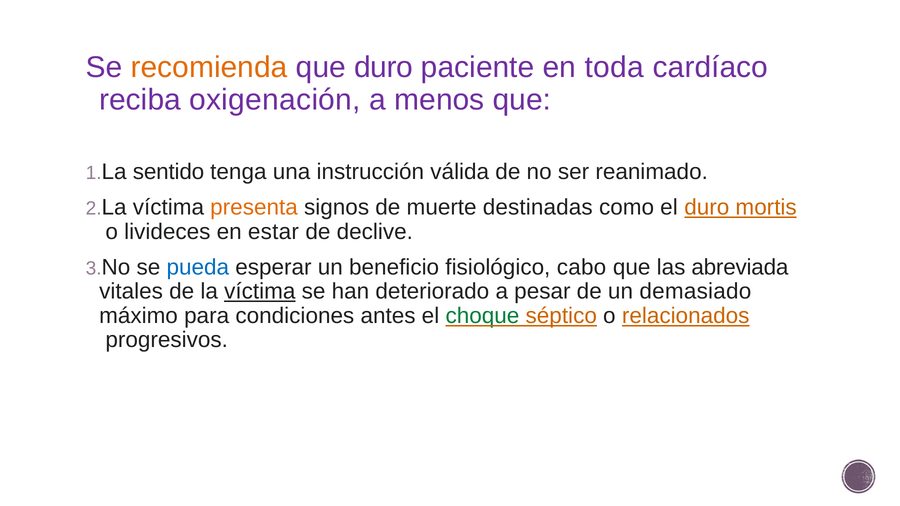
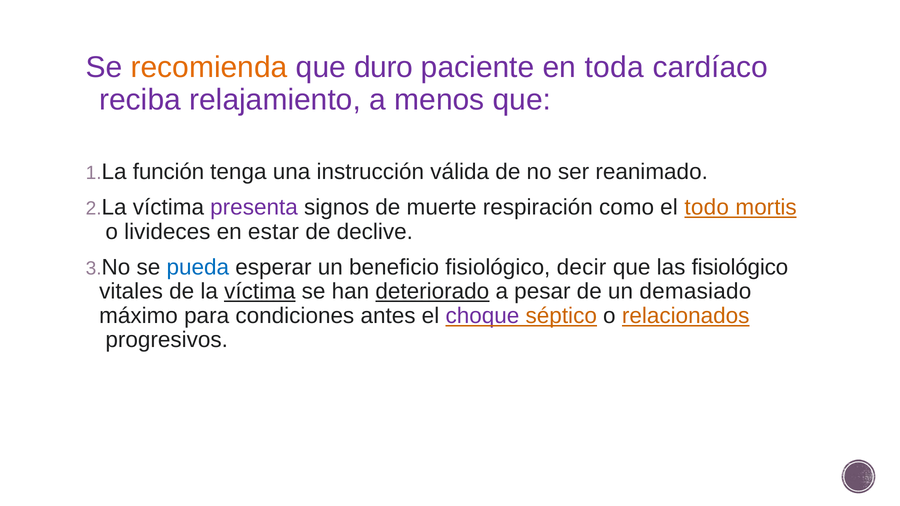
oxigenación: oxigenación -> relajamiento
sentido: sentido -> función
presenta colour: orange -> purple
destinadas: destinadas -> respiración
el duro: duro -> todo
cabo: cabo -> decir
las abreviada: abreviada -> fisiológico
deteriorado underline: none -> present
choque colour: green -> purple
